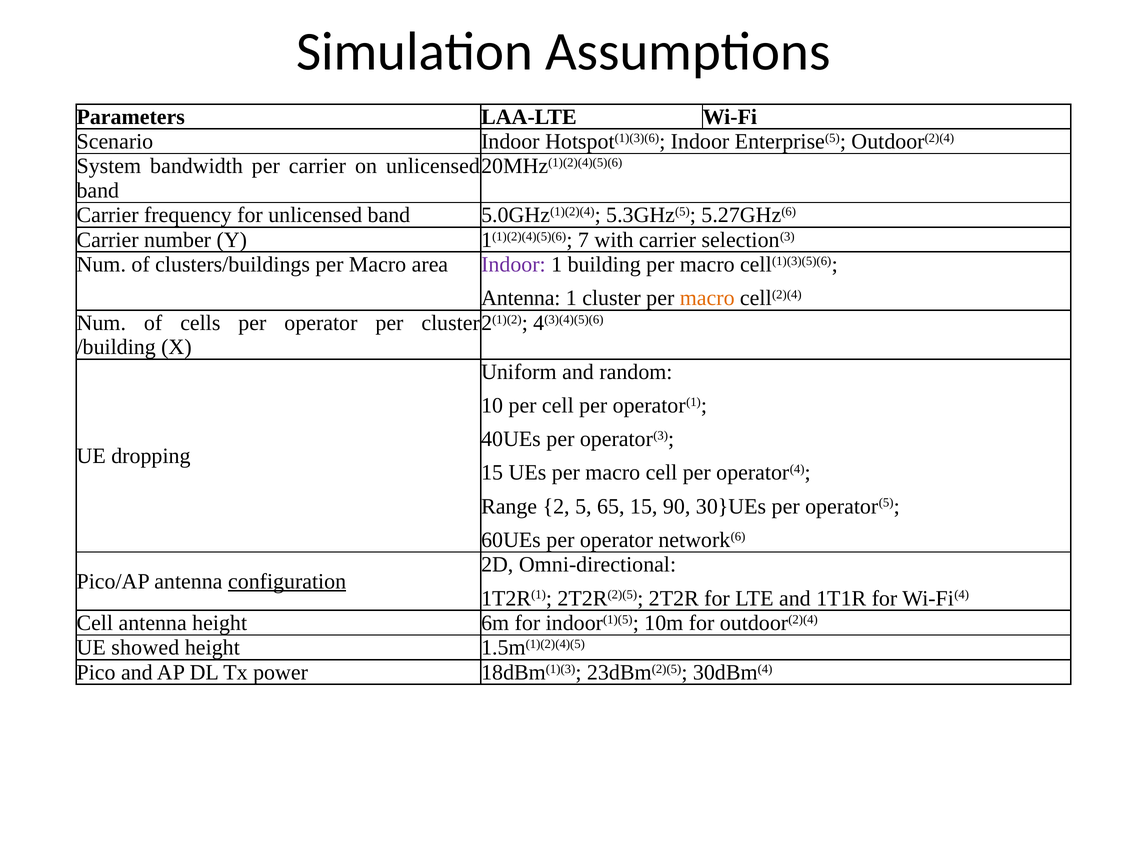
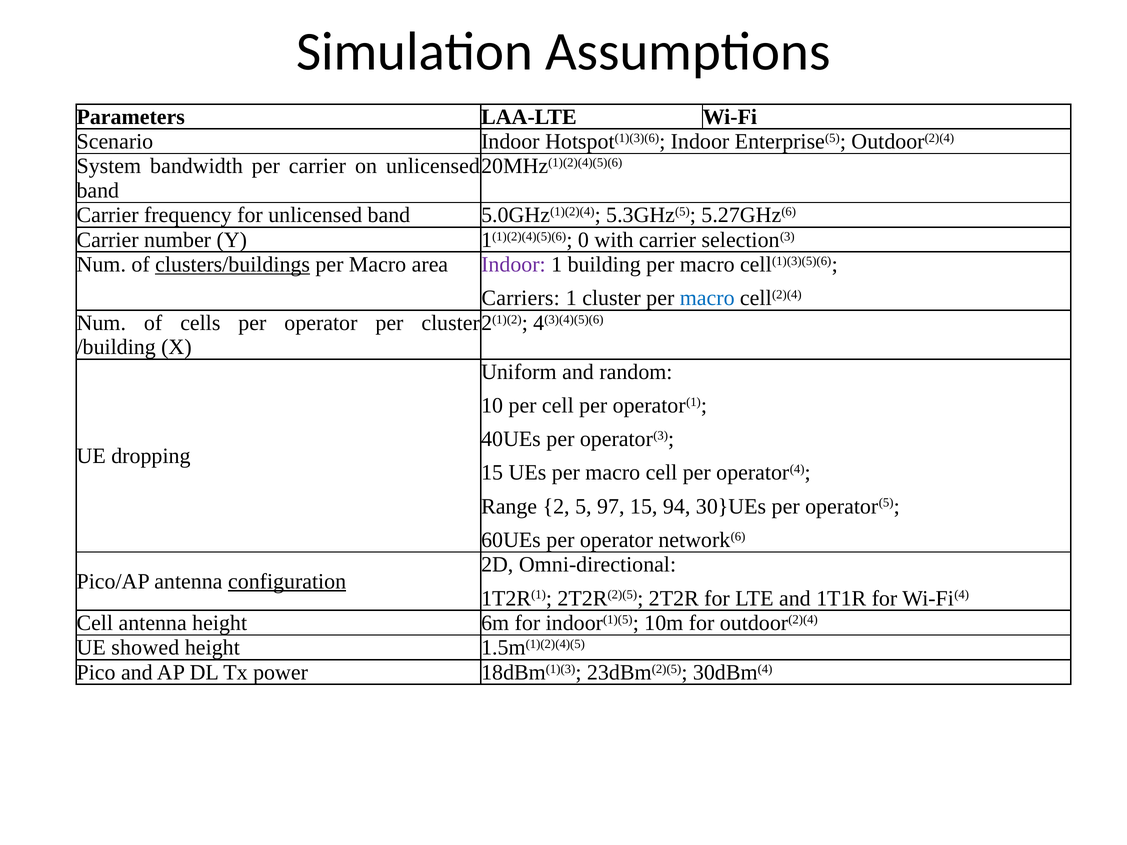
7: 7 -> 0
clusters/buildings underline: none -> present
Antenna at (521, 298): Antenna -> Carriers
macro at (707, 298) colour: orange -> blue
65: 65 -> 97
90: 90 -> 94
